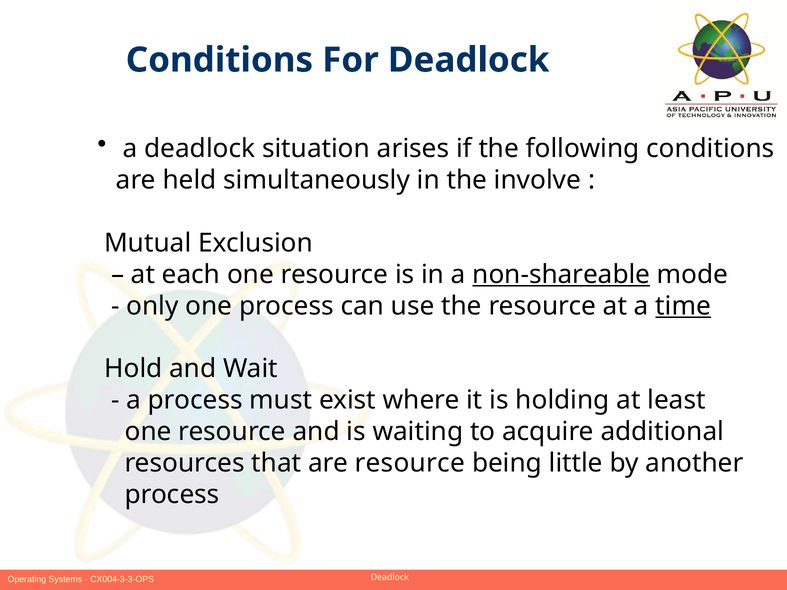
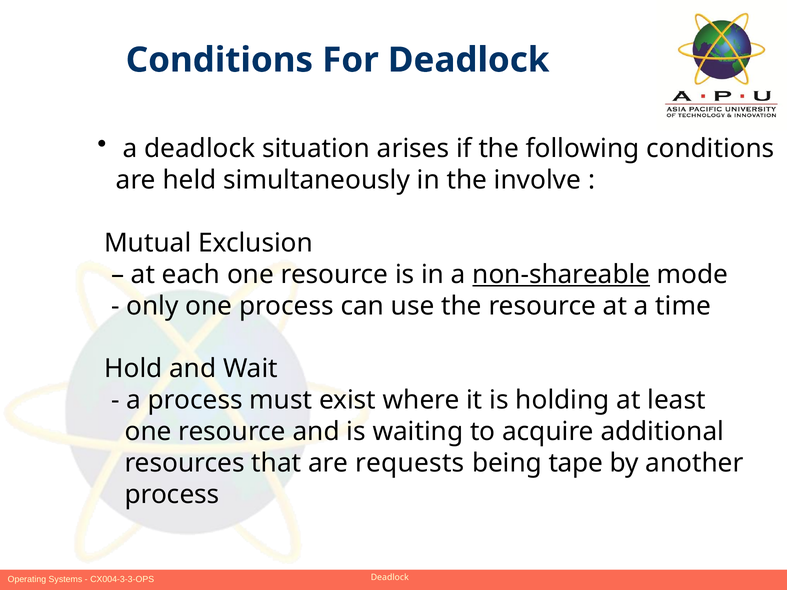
time underline: present -> none
are resource: resource -> requests
little: little -> tape
